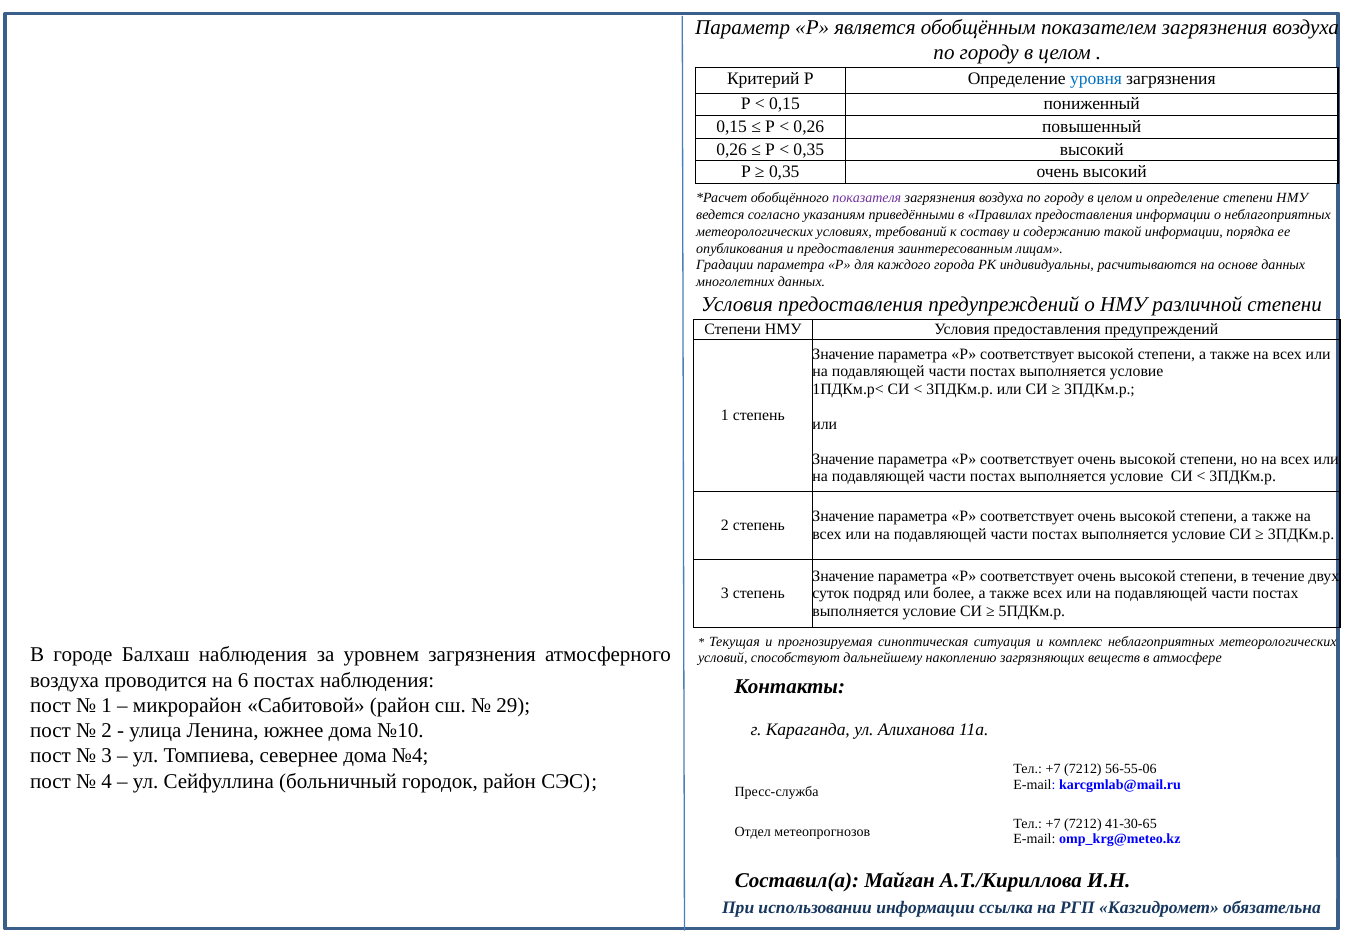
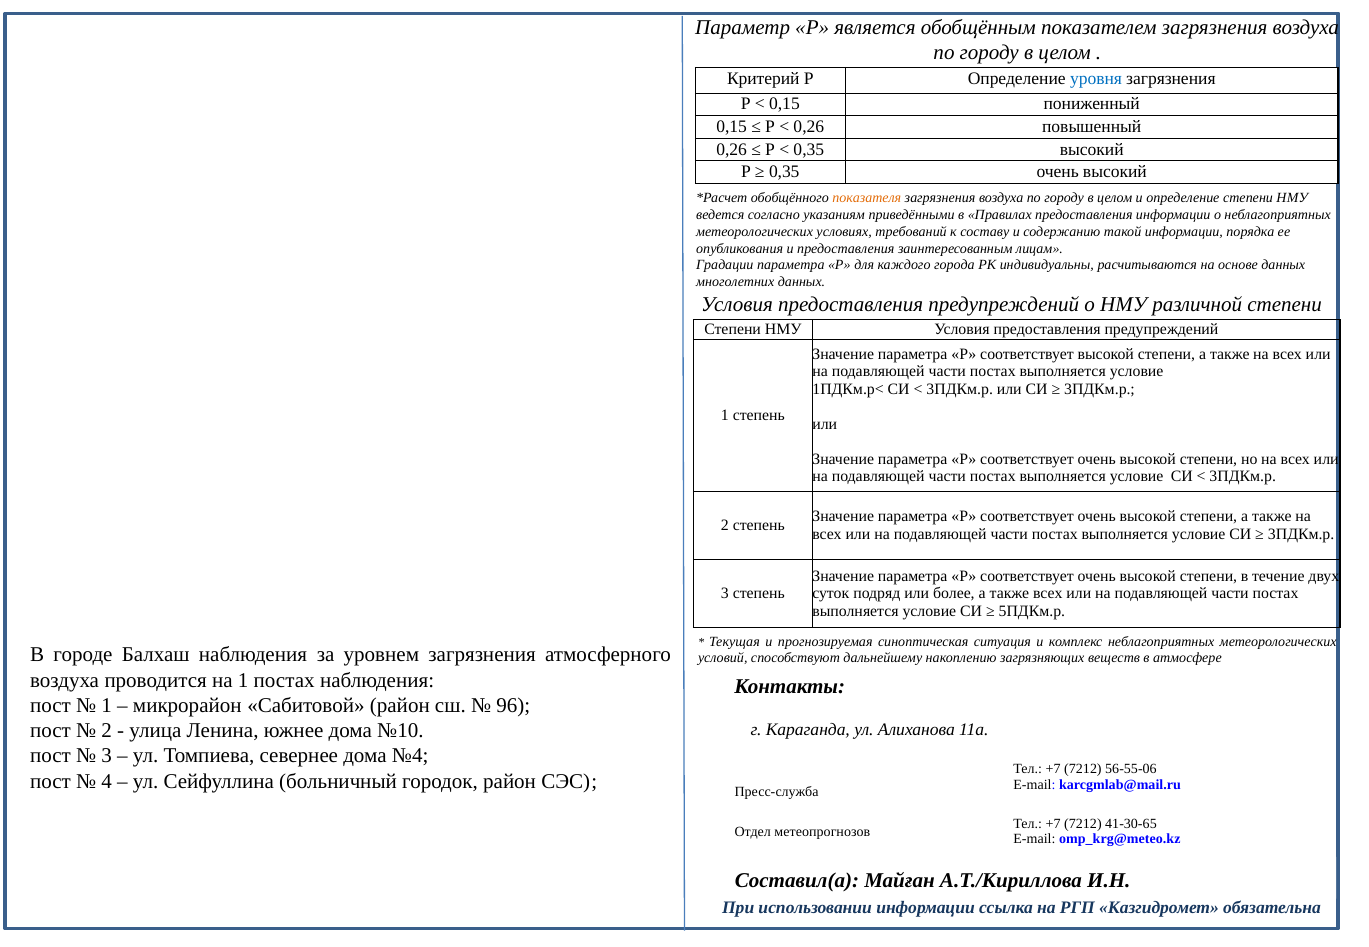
показателя colour: purple -> orange
на 6: 6 -> 1
29: 29 -> 96
